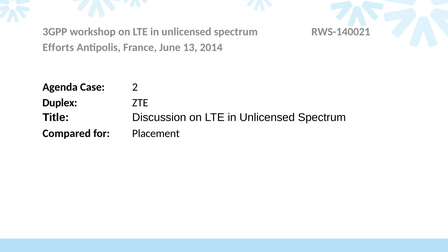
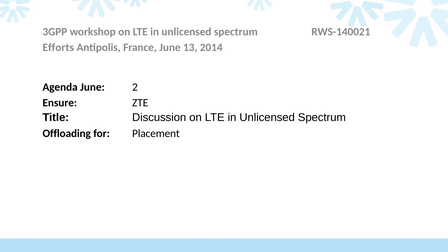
Agenda Case: Case -> June
Duplex: Duplex -> Ensure
Compared: Compared -> Offloading
